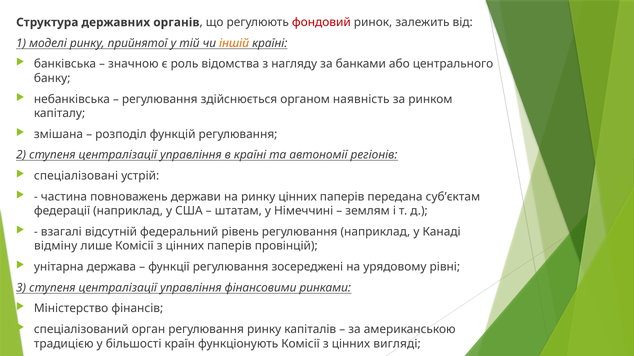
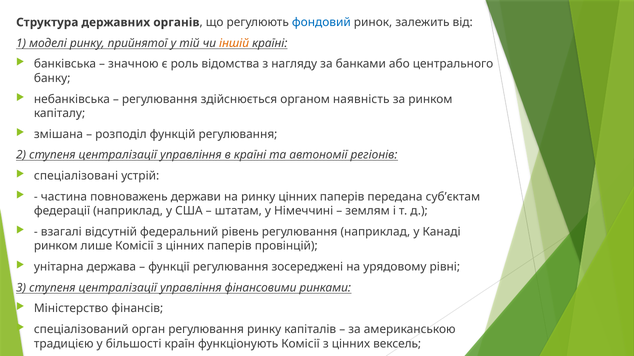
фондовий colour: red -> blue
відміну at (56, 246): відміну -> ринком
вигляді: вигляді -> вексель
